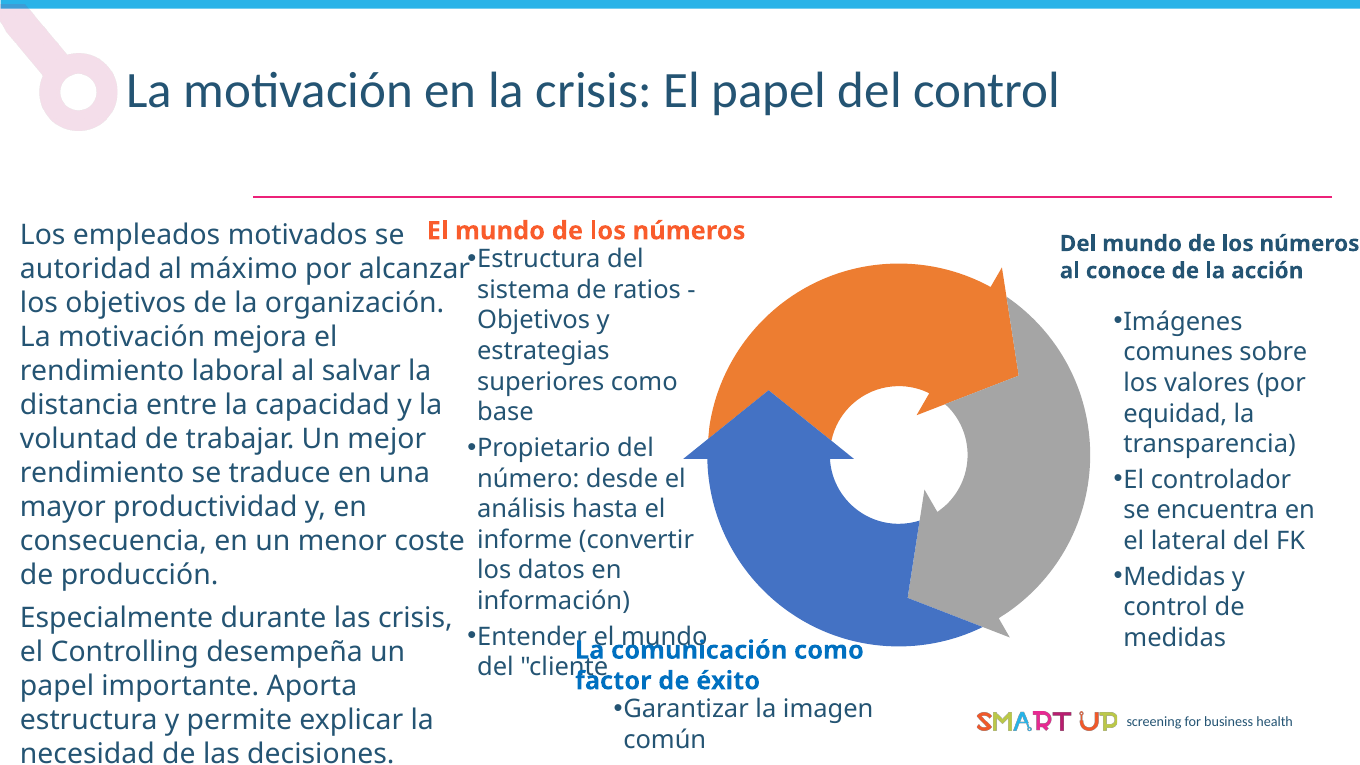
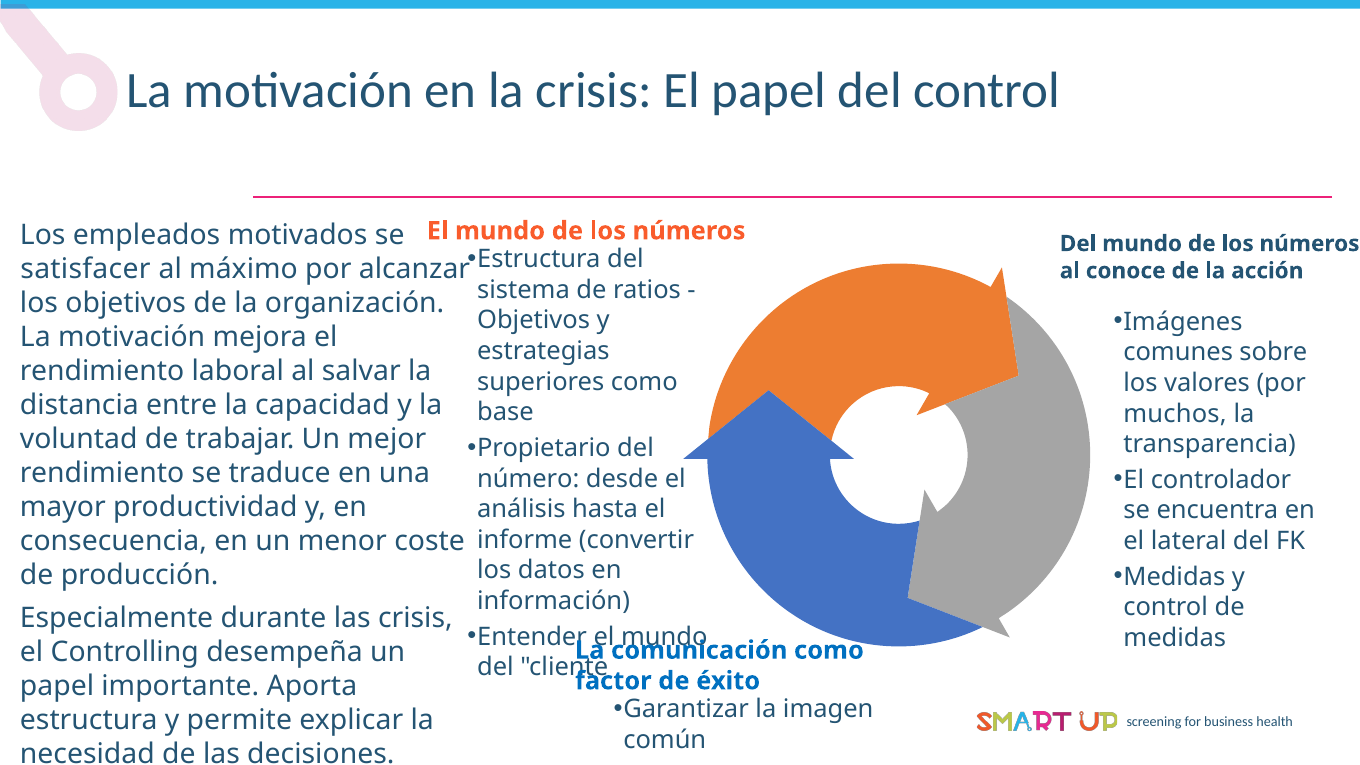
autoridad: autoridad -> satisfacer
equidad: equidad -> muchos
